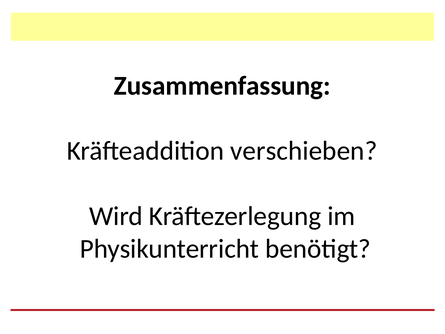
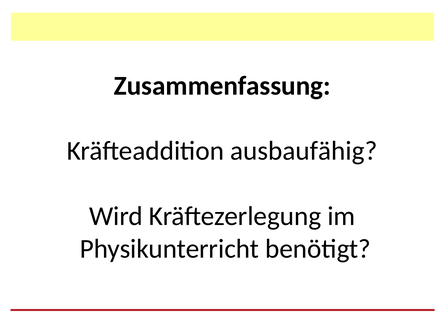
verschieben: verschieben -> ausbaufähig
